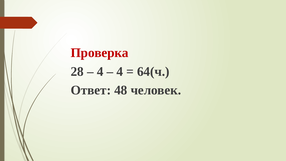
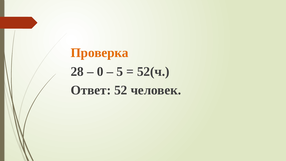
Проверка colour: red -> orange
4 at (100, 71): 4 -> 0
4 at (120, 71): 4 -> 5
64(ч: 64(ч -> 52(ч
48: 48 -> 52
